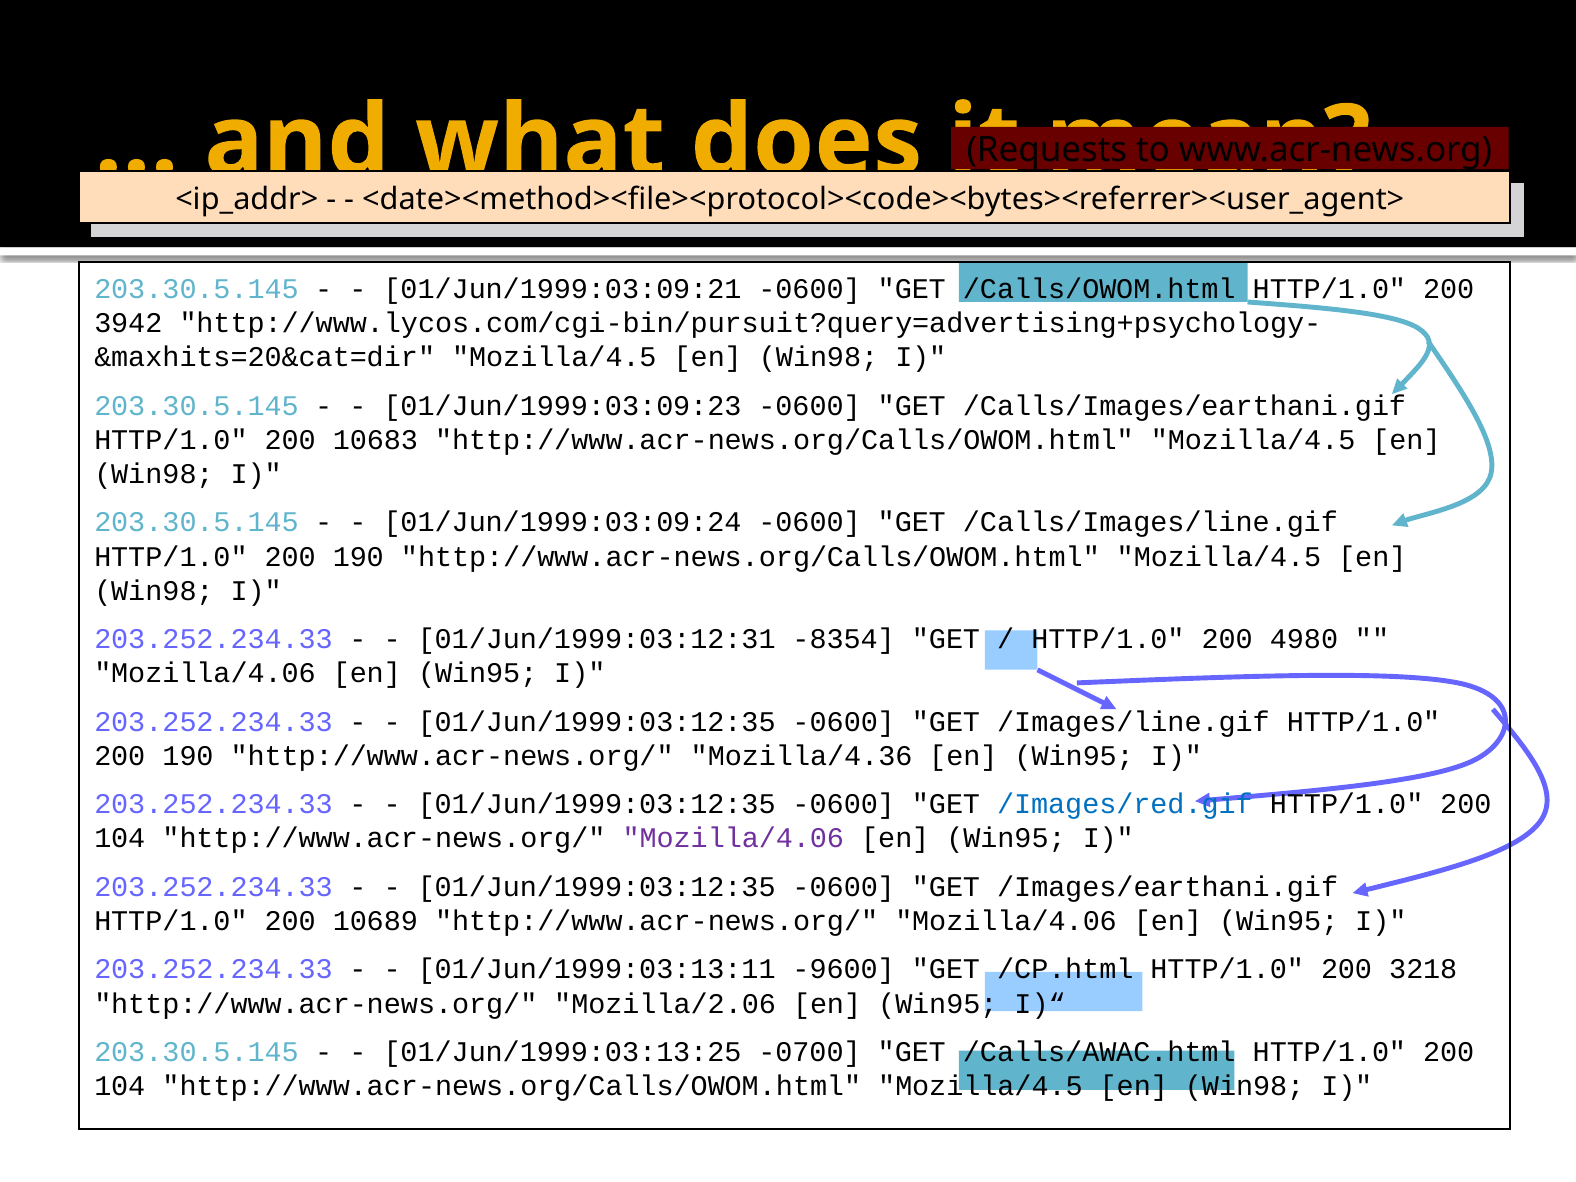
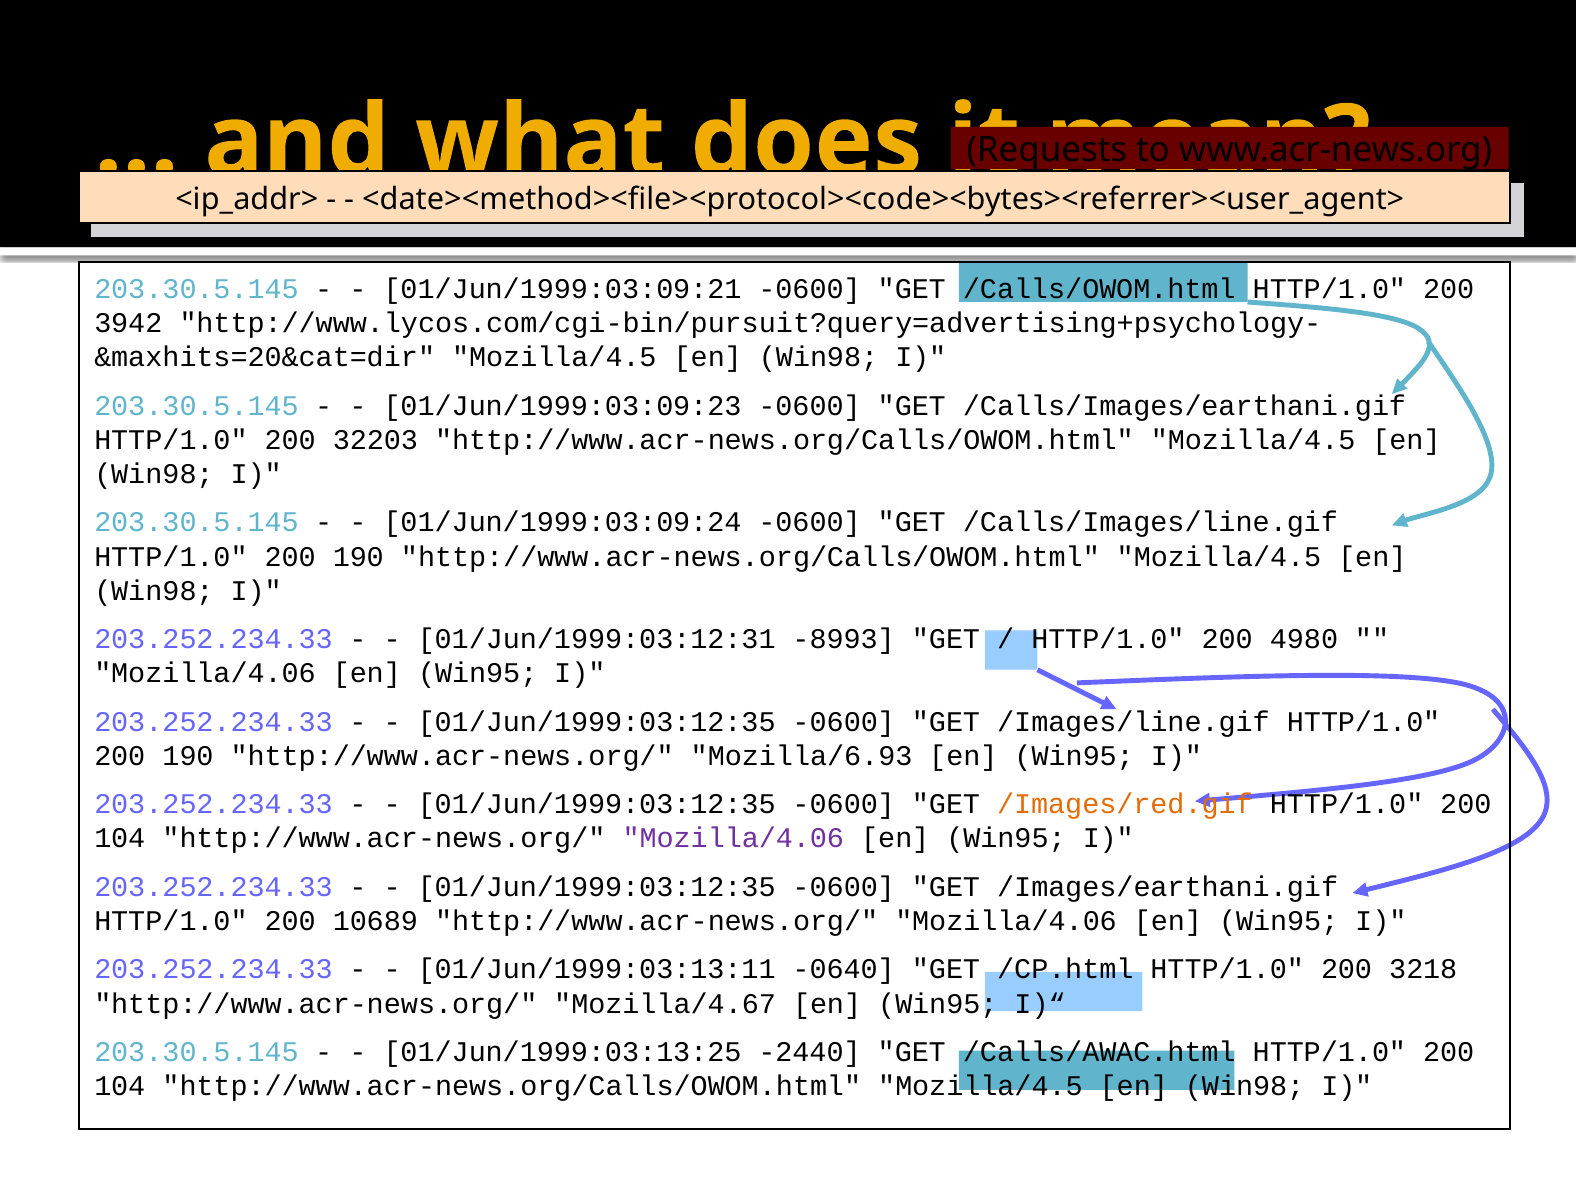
10683: 10683 -> 32203
-8354: -8354 -> -8993
Mozilla/4.36: Mozilla/4.36 -> Mozilla/6.93
/Images/red.gif colour: blue -> orange
-9600: -9600 -> -0640
Mozilla/2.06: Mozilla/2.06 -> Mozilla/4.67
-0700: -0700 -> -2440
